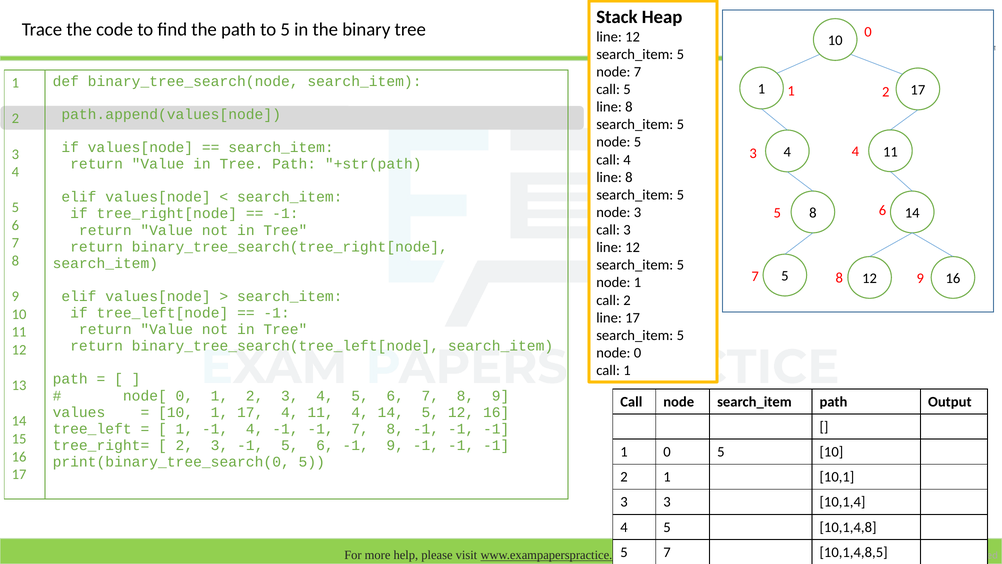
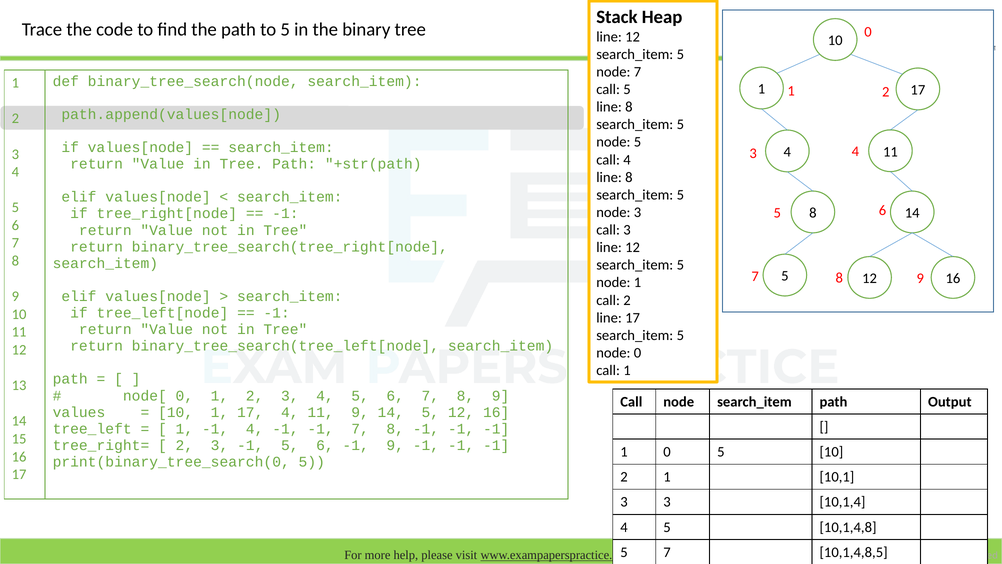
11 4: 4 -> 9
